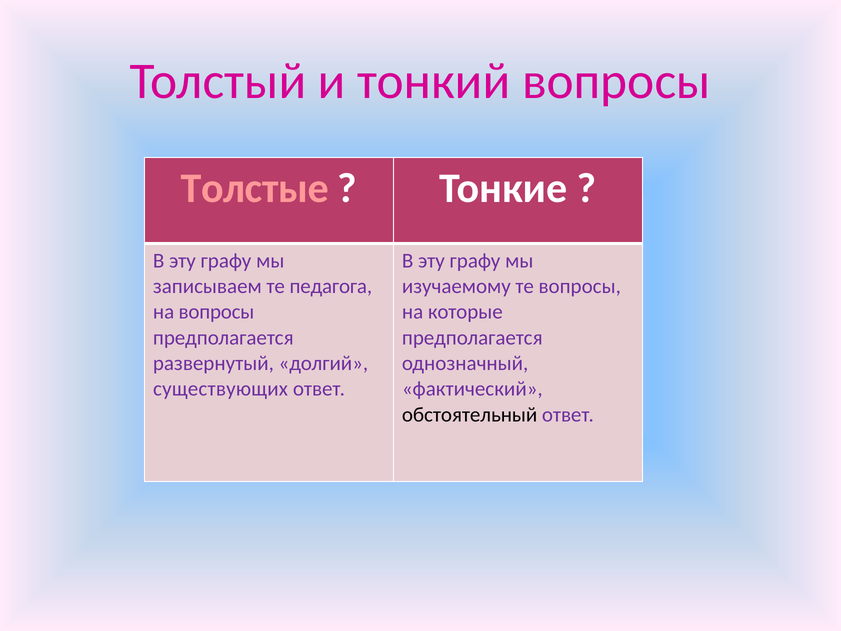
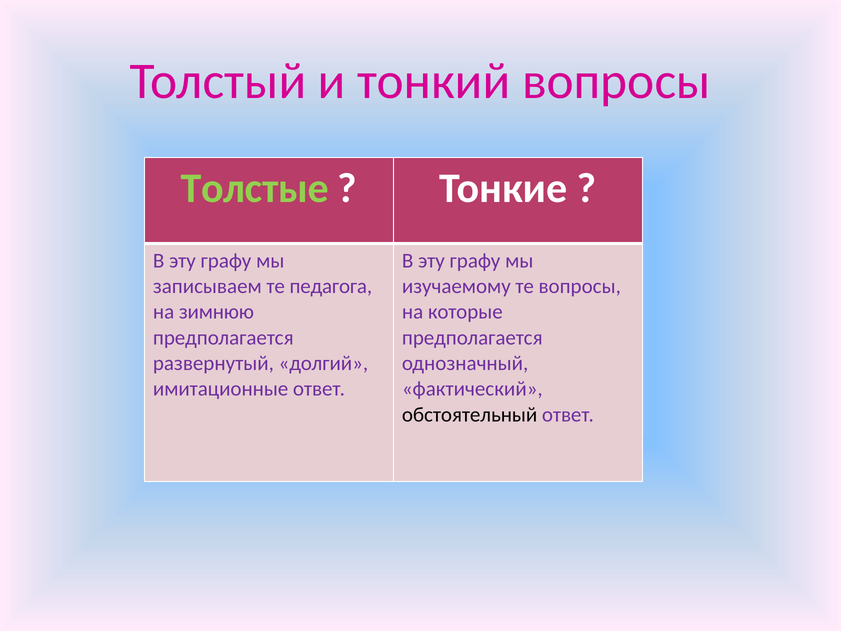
Толстые colour: pink -> light green
на вопросы: вопросы -> зимнюю
существующих: существующих -> имитационные
